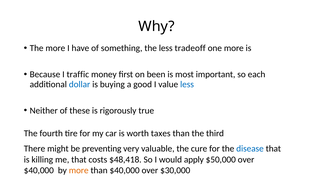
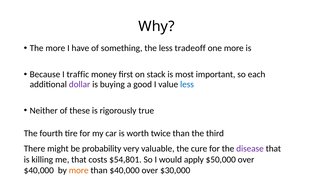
been: been -> stack
dollar colour: blue -> purple
taxes: taxes -> twice
preventing: preventing -> probability
disease colour: blue -> purple
$48,418: $48,418 -> $54,801
